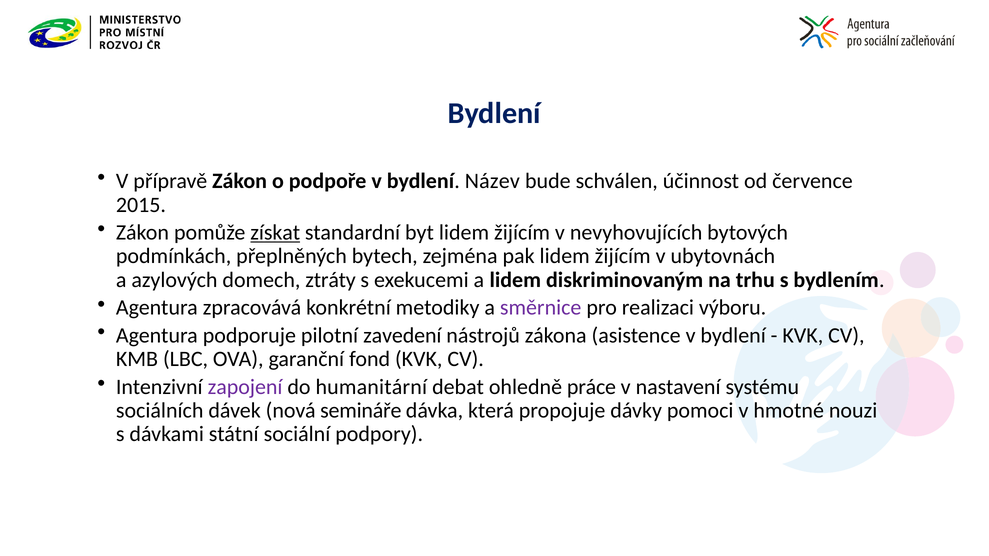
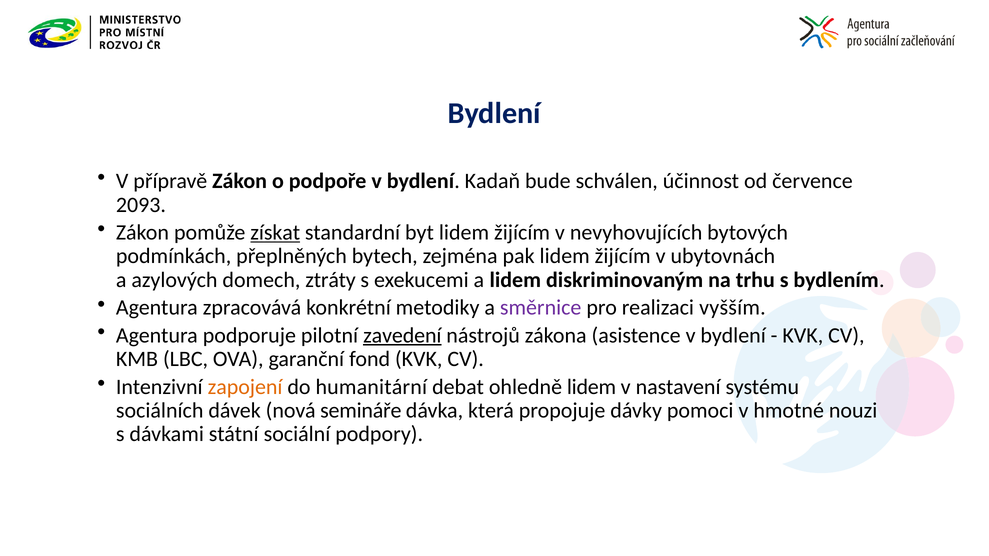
Název: Název -> Kadaň
2015: 2015 -> 2093
výboru: výboru -> vyšším
zavedení underline: none -> present
zapojení colour: purple -> orange
ohledně práce: práce -> lidem
